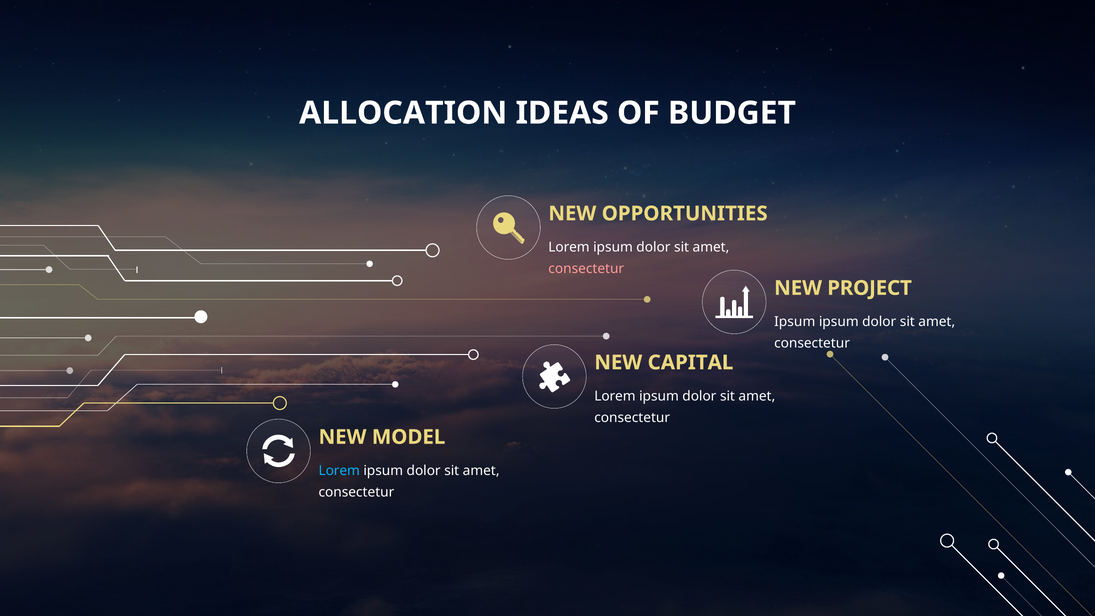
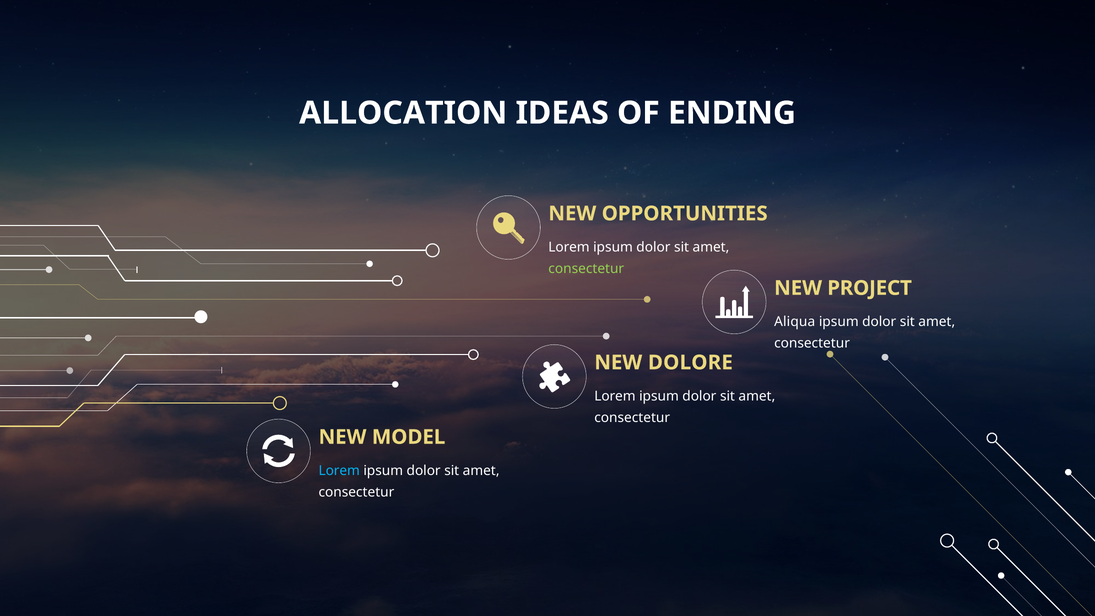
BUDGET: BUDGET -> ENDING
consectetur at (586, 269) colour: pink -> light green
Ipsum at (795, 322): Ipsum -> Aliqua
CAPITAL: CAPITAL -> DOLORE
